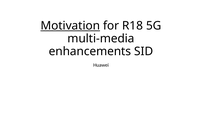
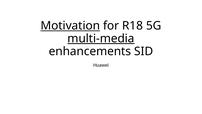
multi-media underline: none -> present
